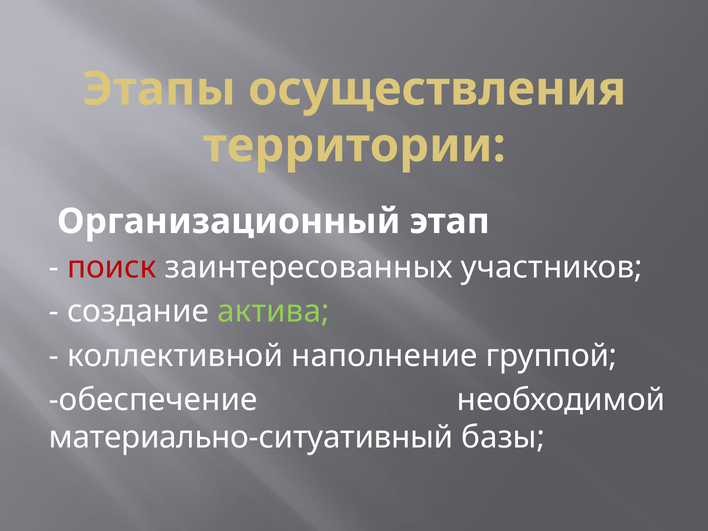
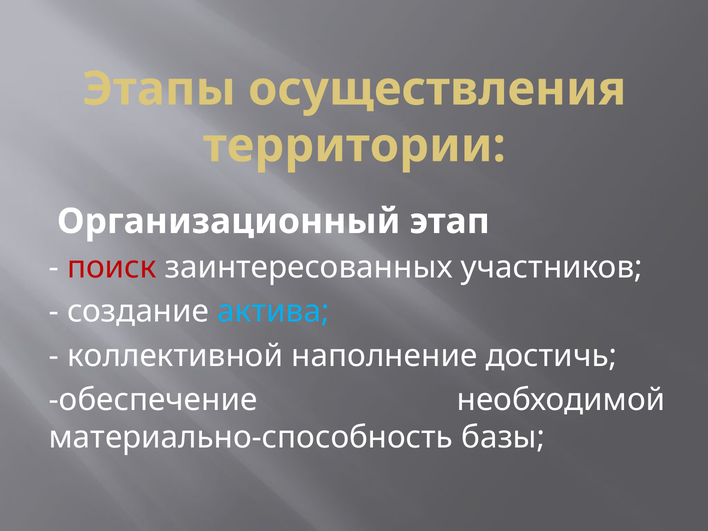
актива colour: light green -> light blue
группой: группой -> достичь
материально-ситуативный: материально-ситуативный -> материально-способность
